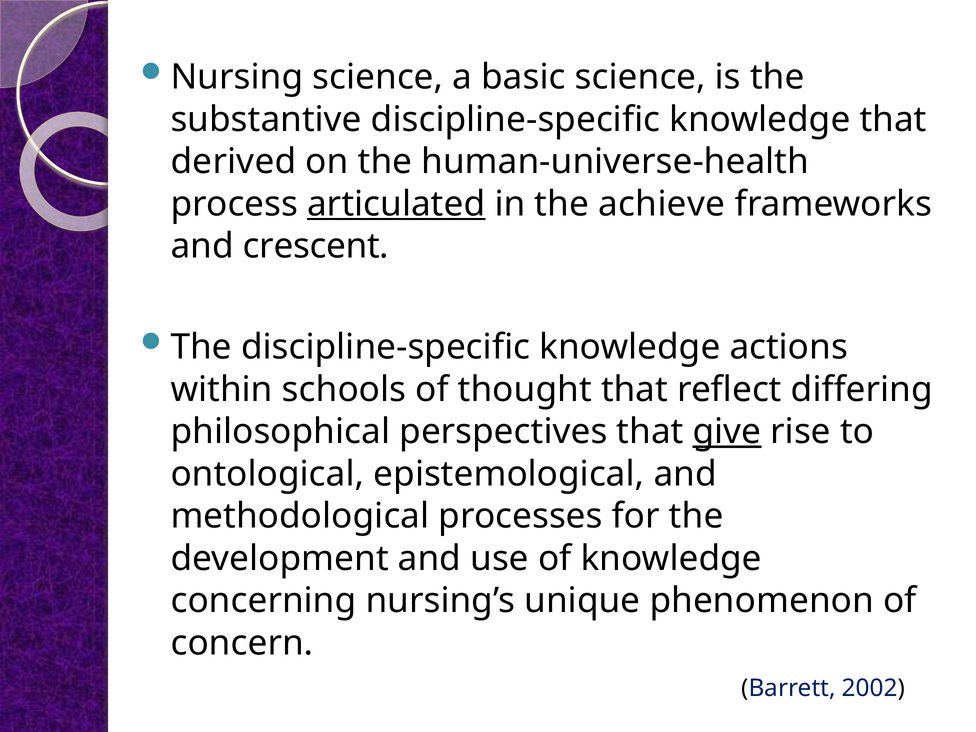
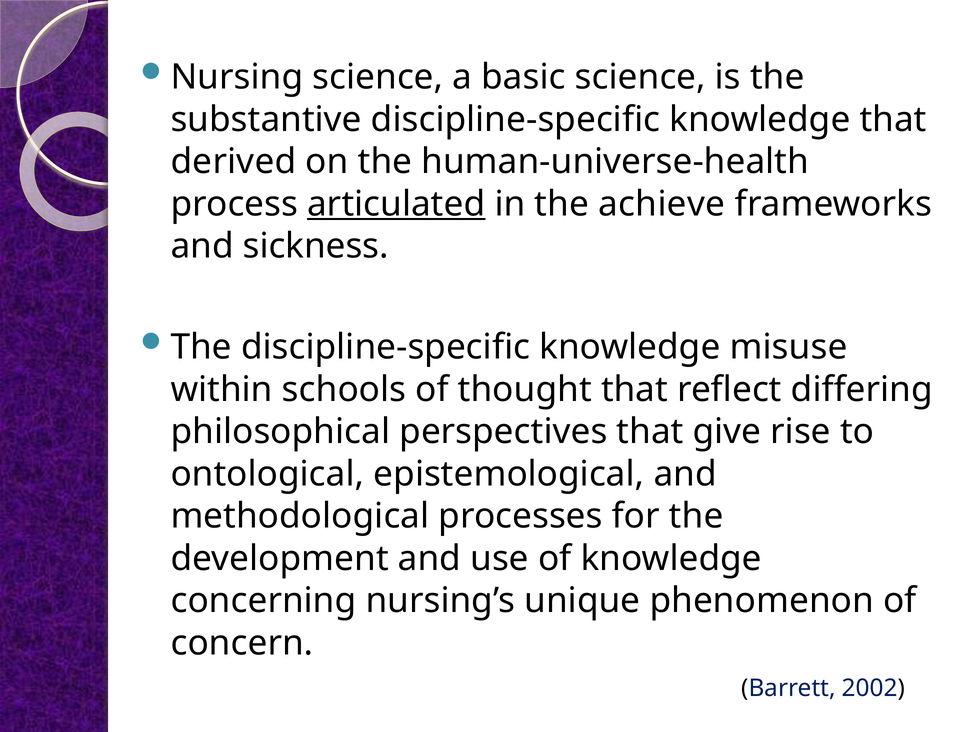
crescent: crescent -> sickness
actions: actions -> misuse
give underline: present -> none
